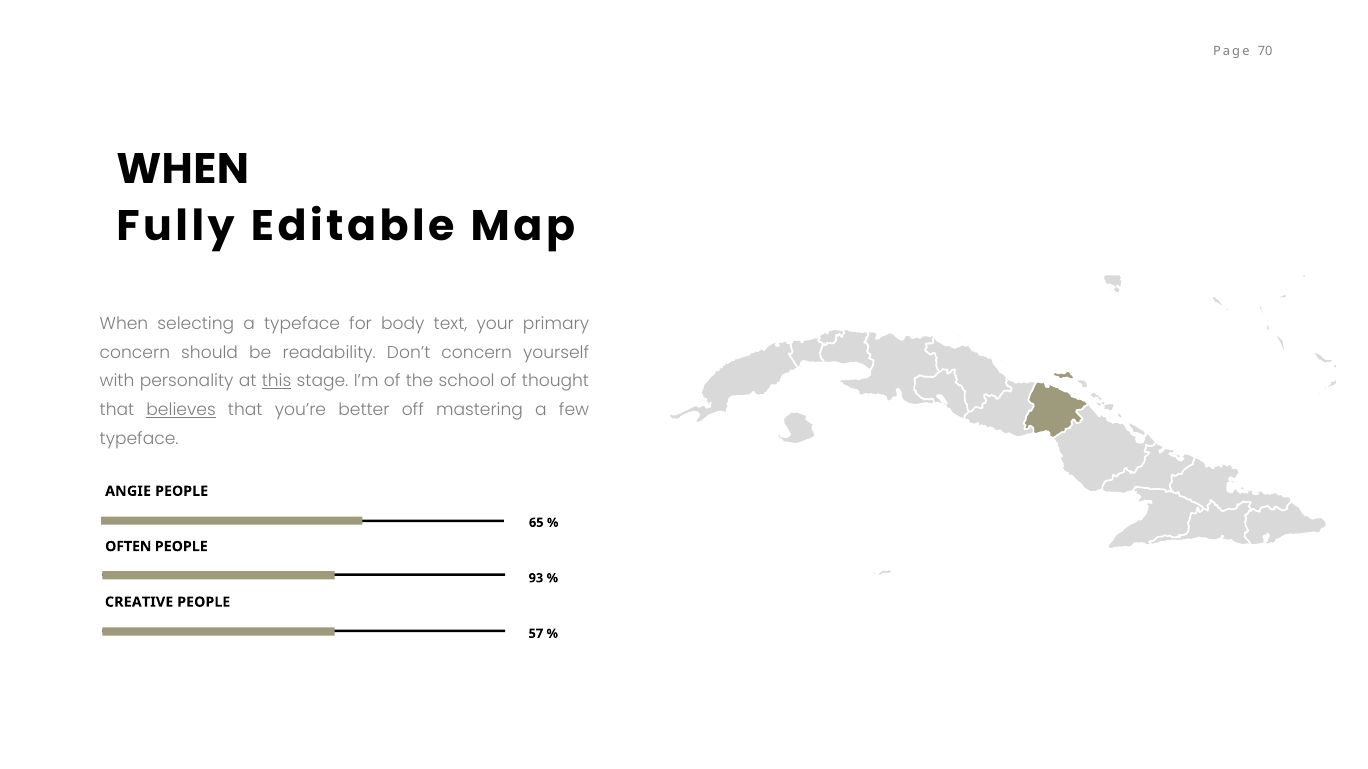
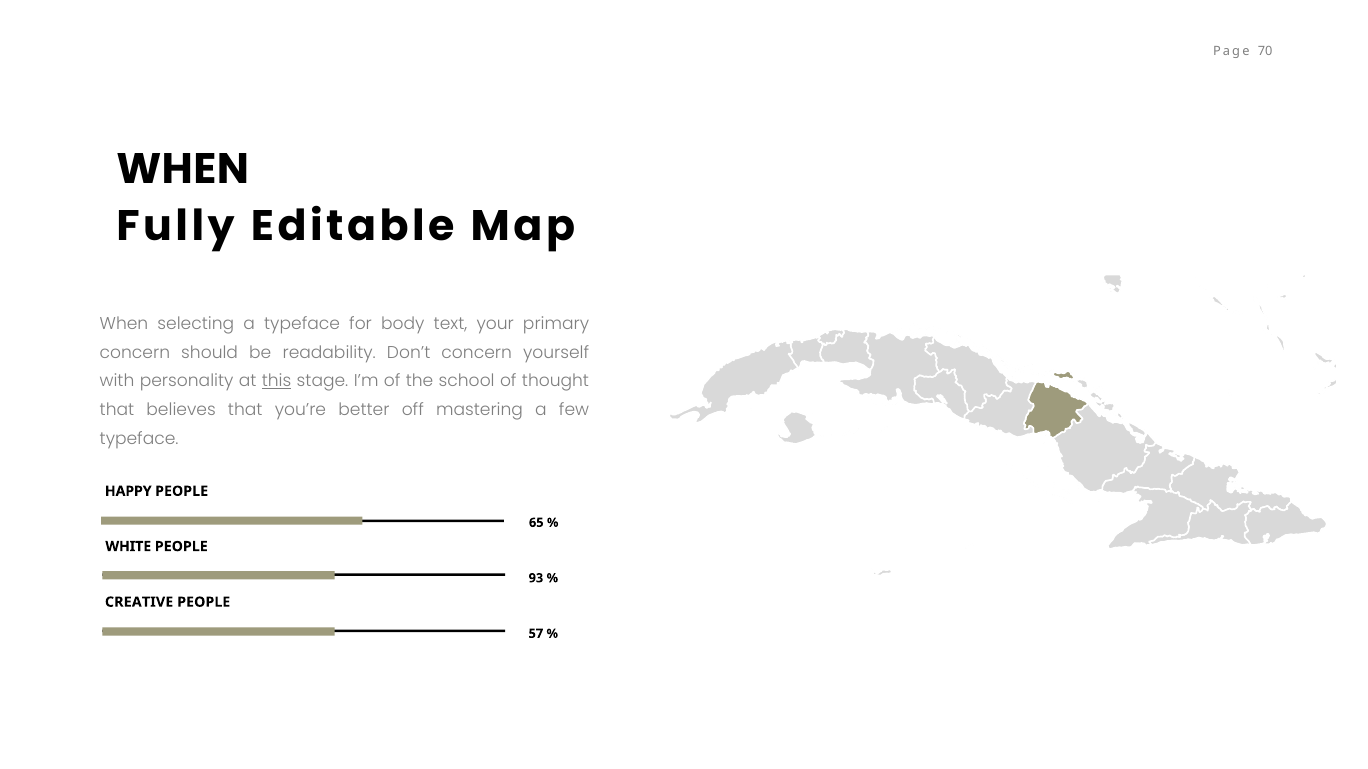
believes underline: present -> none
ANGIE: ANGIE -> HAPPY
OFTEN: OFTEN -> WHITE
